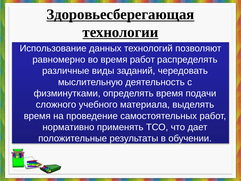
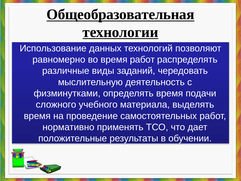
Здоровьесберегающая: Здоровьесберегающая -> Общеобразовательная
